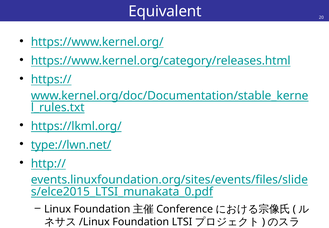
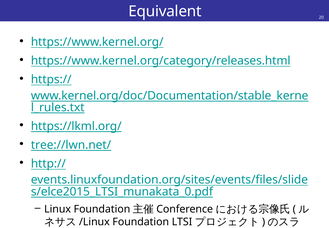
type://lwn.net/: type://lwn.net/ -> tree://lwn.net/
